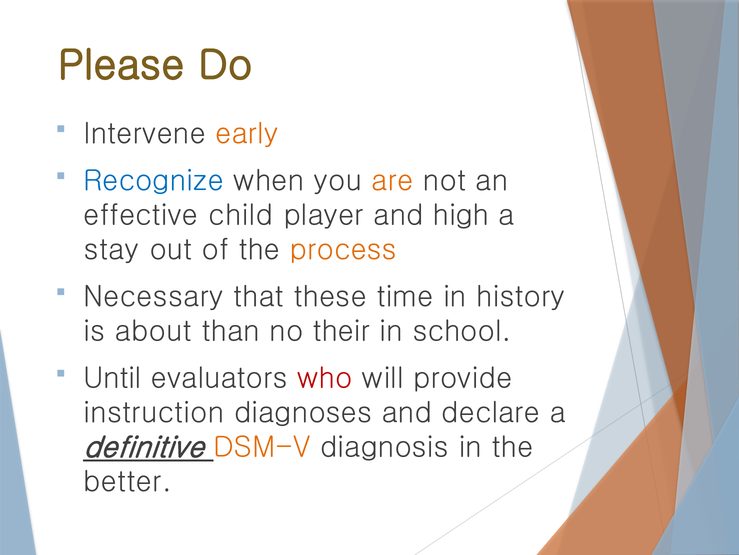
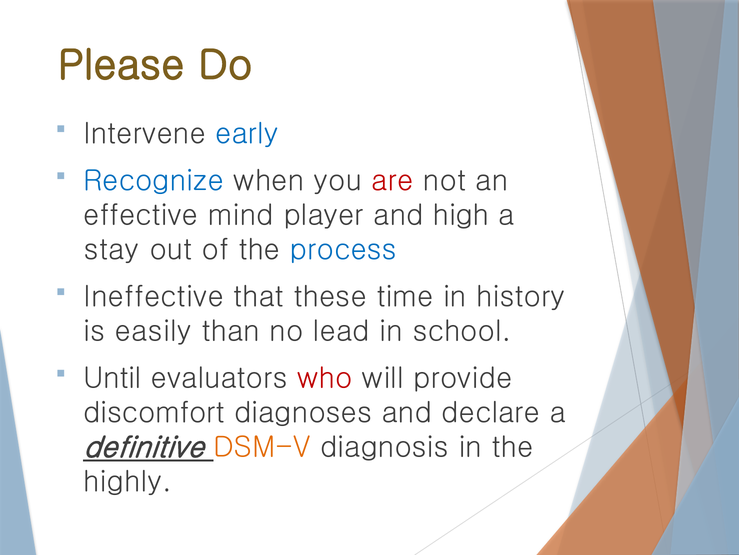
early colour: orange -> blue
are colour: orange -> red
child: child -> mind
process colour: orange -> blue
Necessary: Necessary -> Ineffective
about: about -> easily
their: their -> lead
instruction: instruction -> discomfort
better: better -> highly
